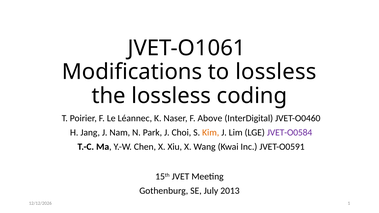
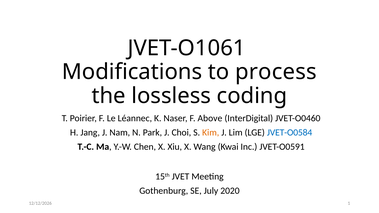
to lossless: lossless -> process
JVET-O0584 colour: purple -> blue
2013: 2013 -> 2020
